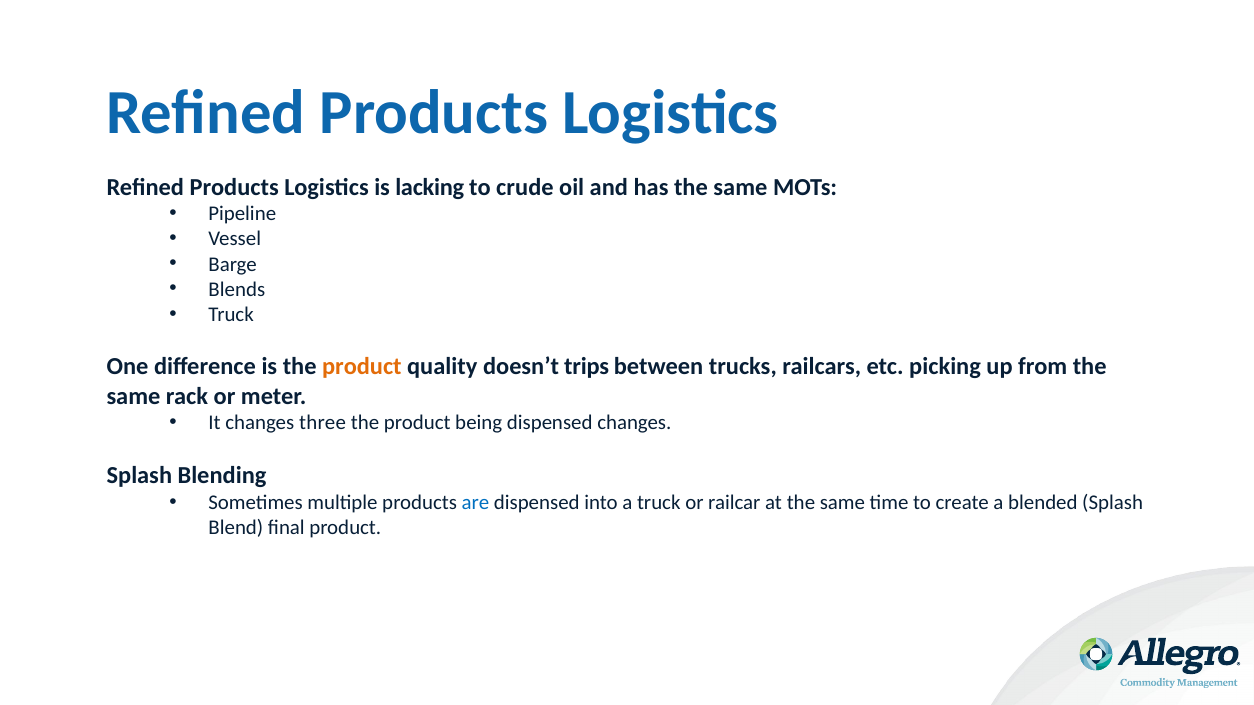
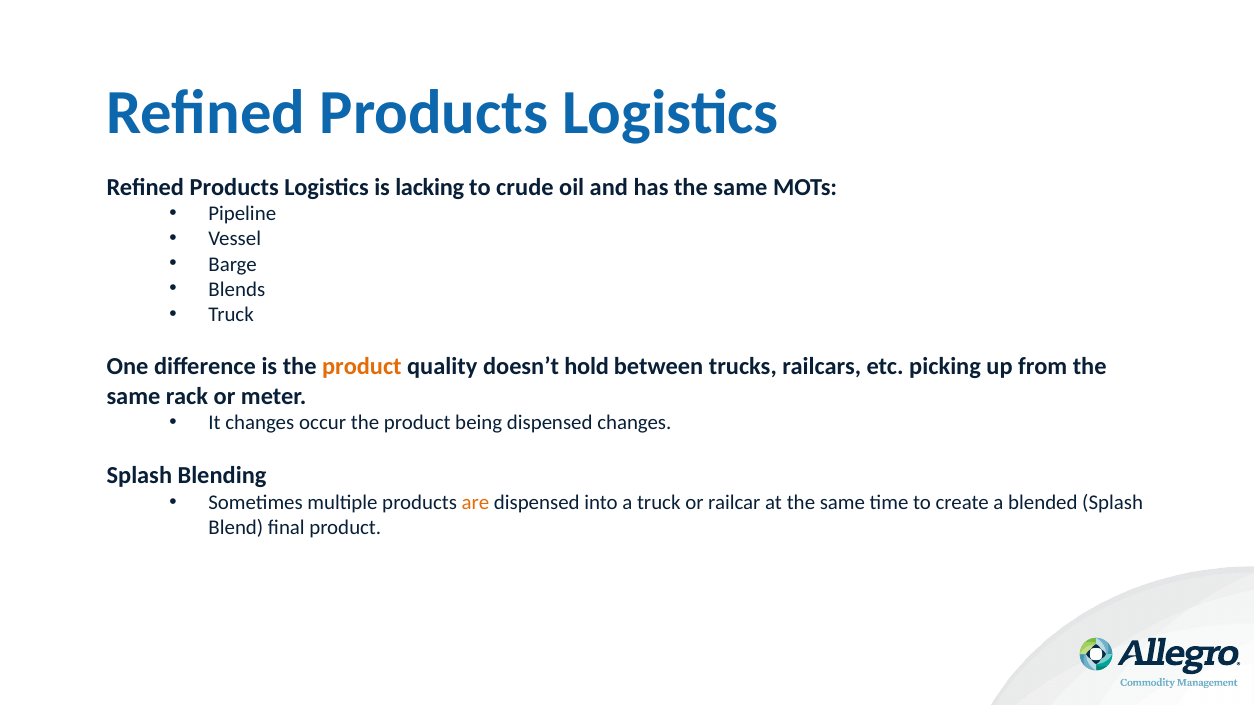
trips: trips -> hold
three: three -> occur
are colour: blue -> orange
